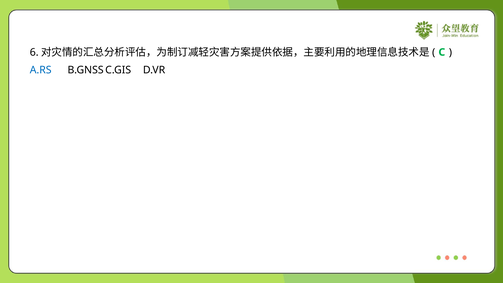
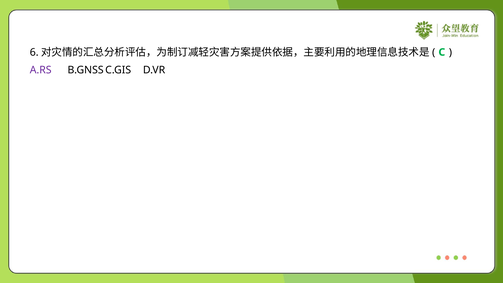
A.RS colour: blue -> purple
